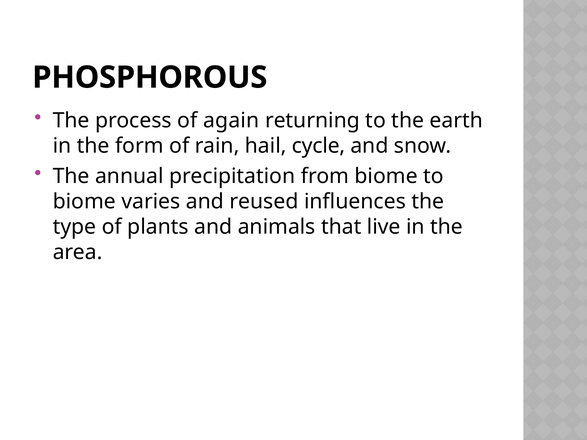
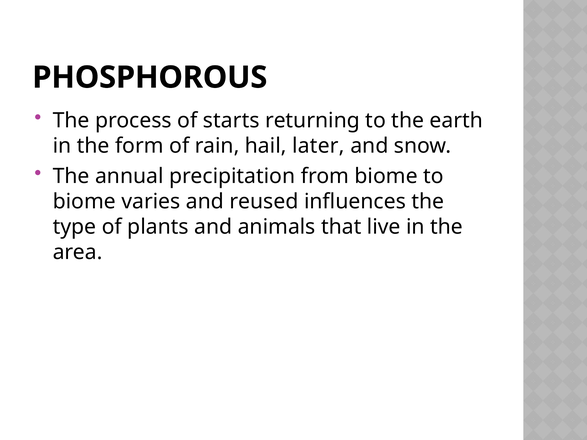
again: again -> starts
cycle: cycle -> later
